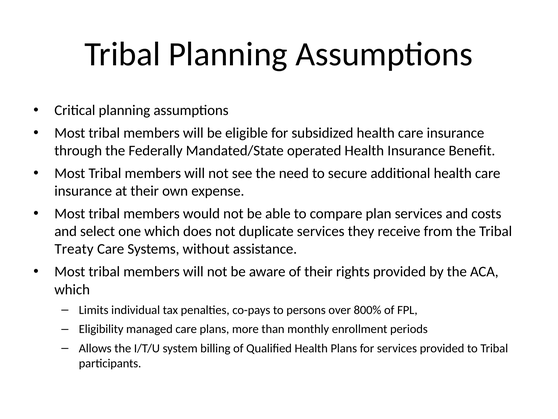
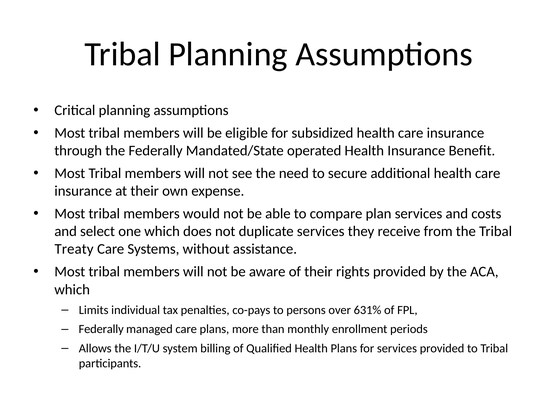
800%: 800% -> 631%
Eligibility at (101, 329): Eligibility -> Federally
